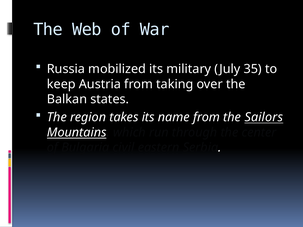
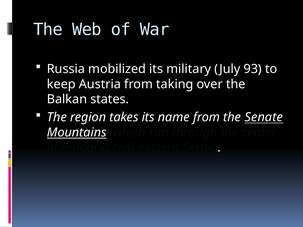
35: 35 -> 93
Sailors: Sailors -> Senate
